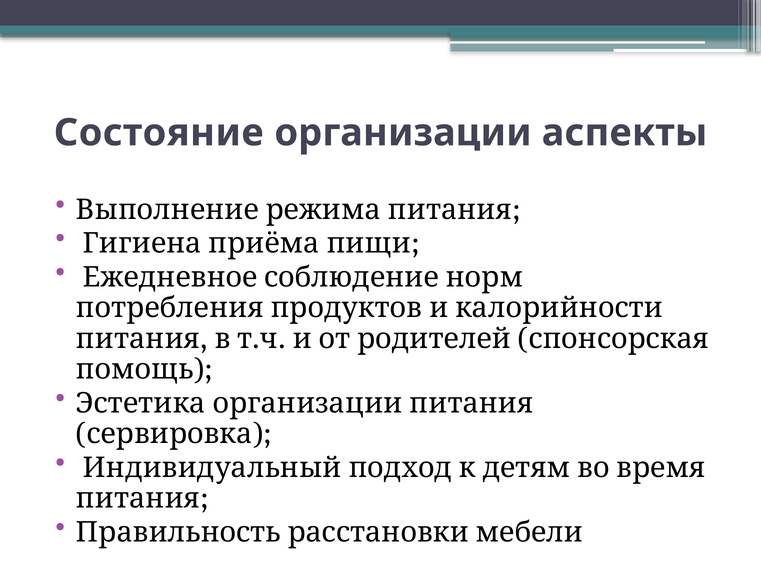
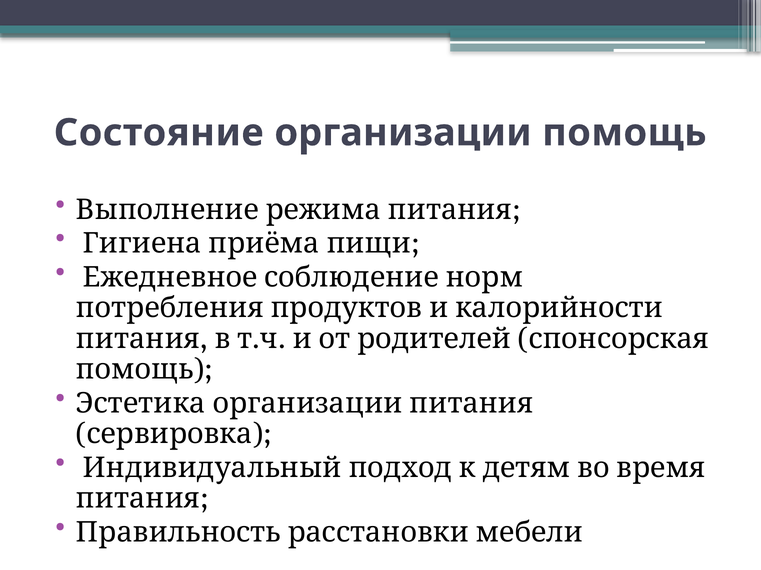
организации аспекты: аспекты -> помощь
